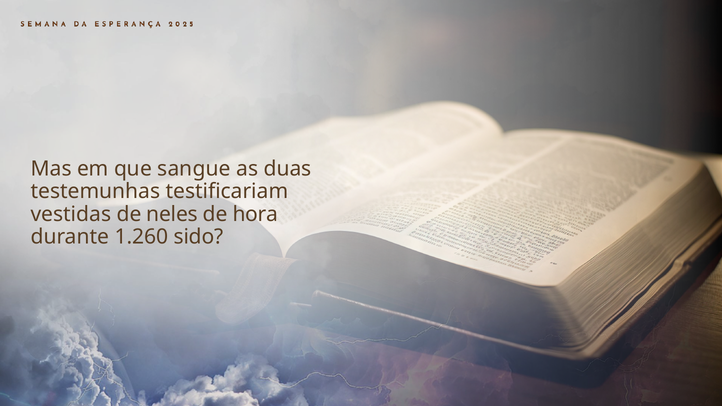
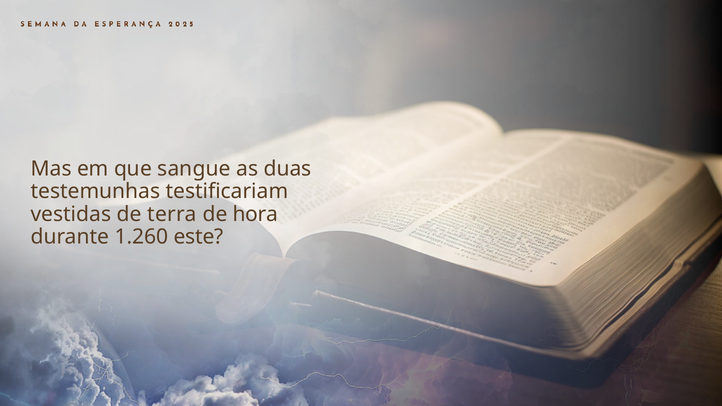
neles: neles -> terra
sido: sido -> este
